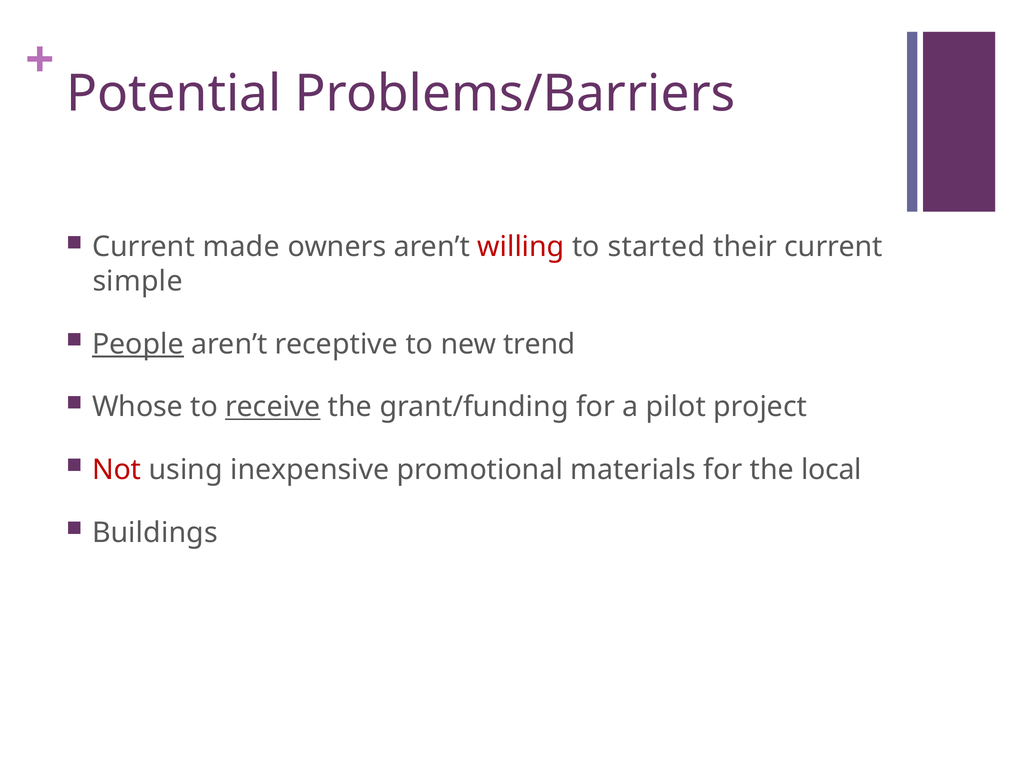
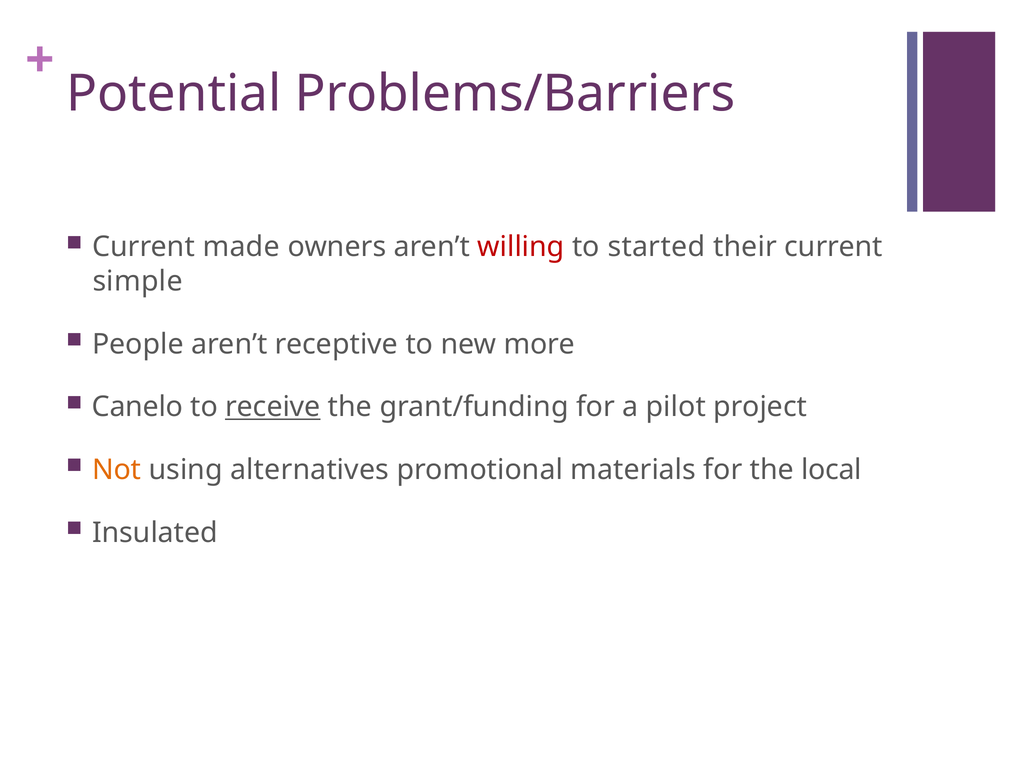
People underline: present -> none
trend: trend -> more
Whose: Whose -> Canelo
Not colour: red -> orange
inexpensive: inexpensive -> alternatives
Buildings: Buildings -> Insulated
